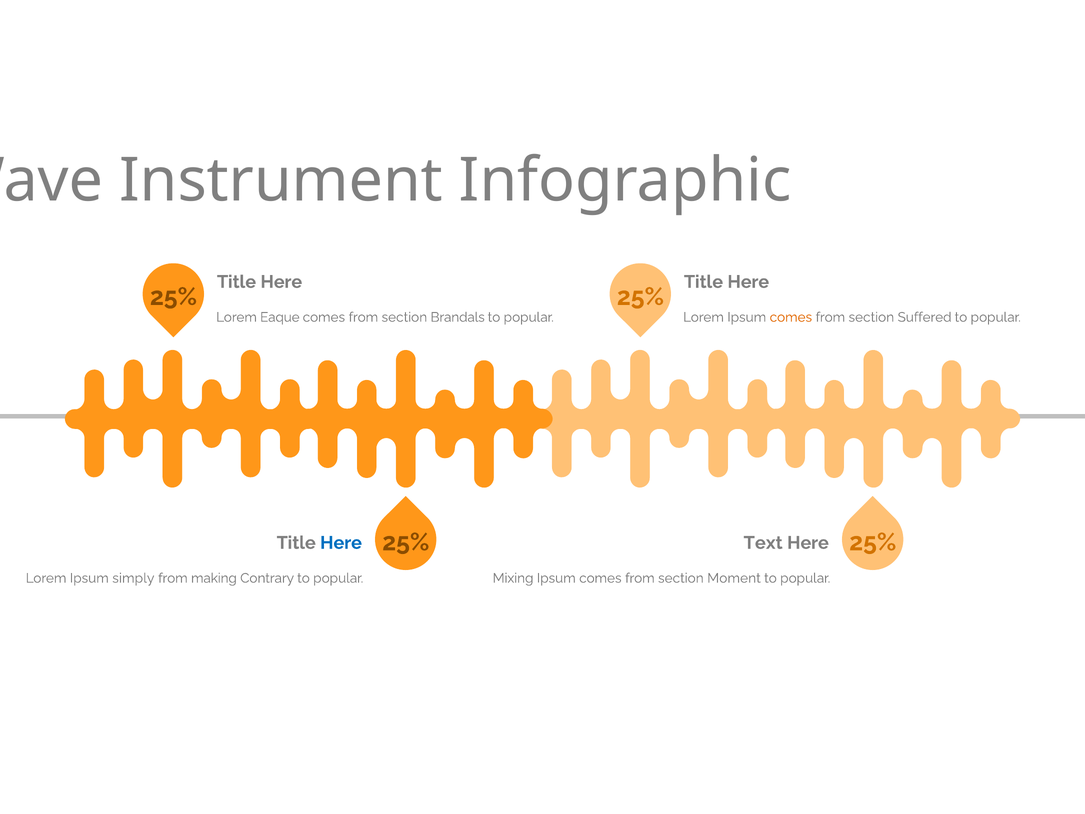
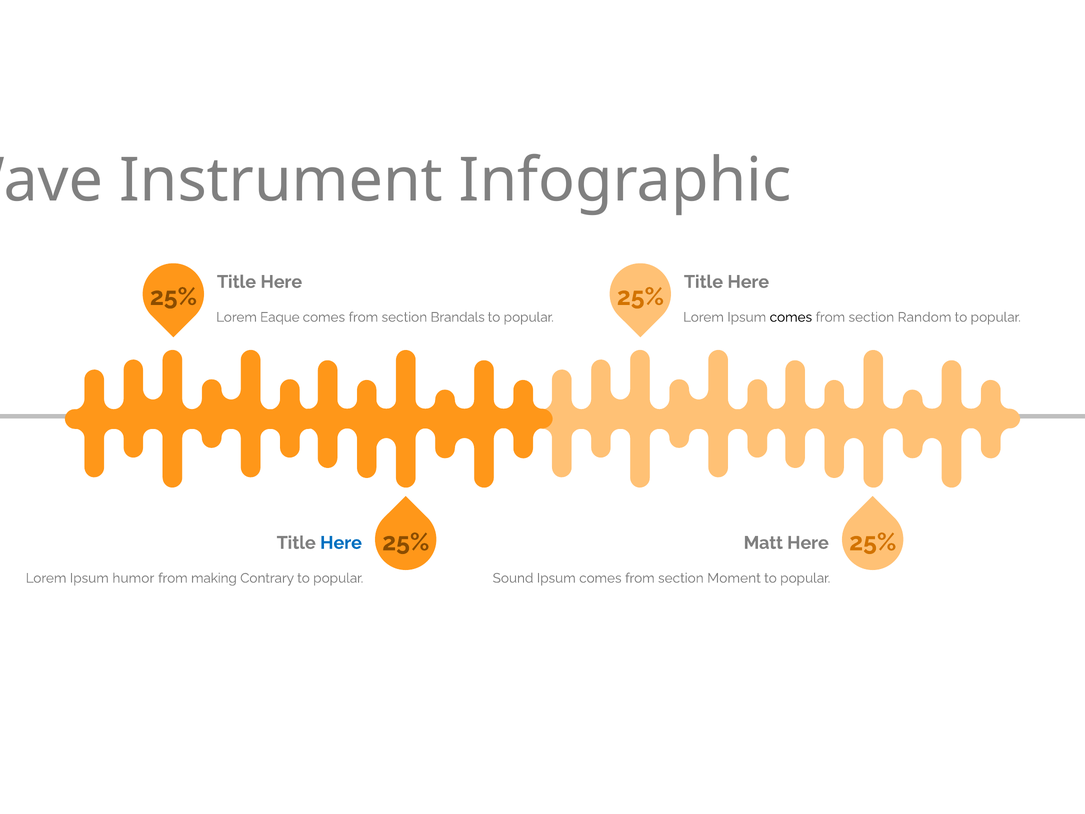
comes at (791, 317) colour: orange -> black
Suffered: Suffered -> Random
Text: Text -> Matt
simply: simply -> humor
Mixing: Mixing -> Sound
